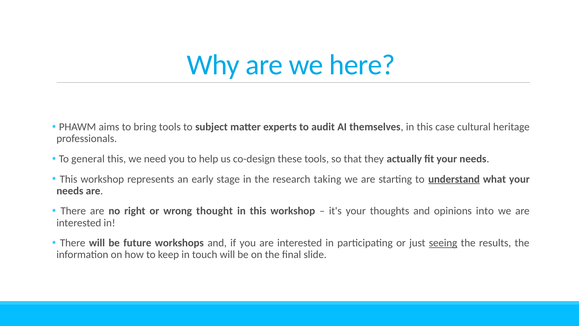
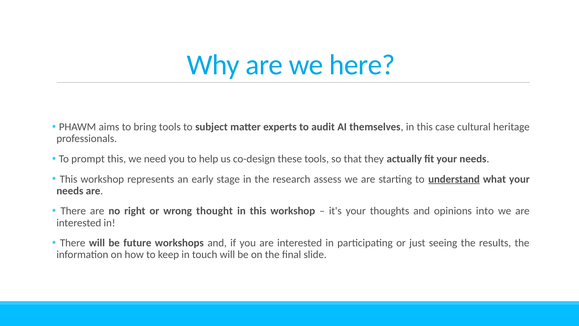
general: general -> prompt
taking: taking -> assess
seeing underline: present -> none
